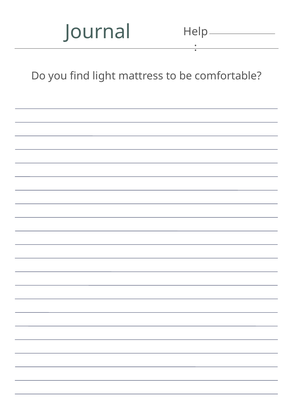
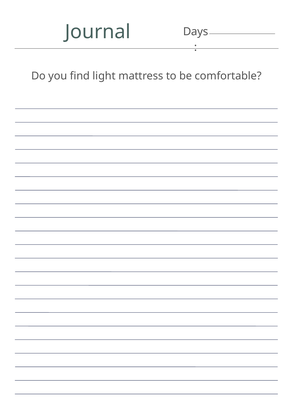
Help: Help -> Days
